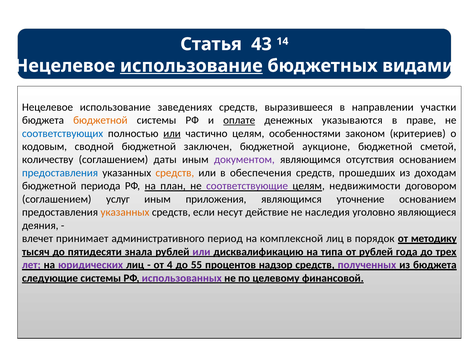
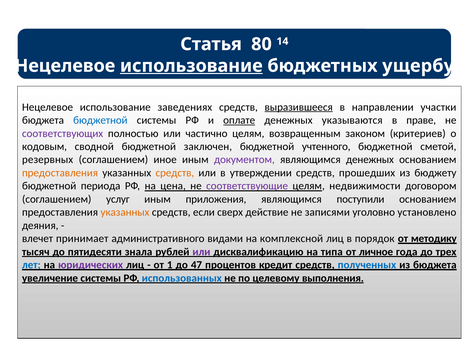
43: 43 -> 80
видами: видами -> ущербу
выразившееся underline: none -> present
бюджетной at (100, 120) colour: orange -> blue
соответствующих colour: blue -> purple
или at (172, 133) underline: present -> none
особенностями: особенностями -> возвращенным
аукционе: аукционе -> учтенного
количеству: количеству -> резервных
даты: даты -> иное
являющимся отсутствия: отсутствия -> денежных
предоставления at (60, 173) colour: blue -> orange
обеспечения: обеспечения -> утверждении
доходам: доходам -> бюджету
план: план -> цена
уточнение: уточнение -> поступили
несут: несут -> сверх
наследия: наследия -> записями
являющиеся: являющиеся -> установлено
период: период -> видами
от рублей: рублей -> личное
лет colour: purple -> blue
4: 4 -> 1
55: 55 -> 47
надзор: надзор -> кредит
полученных colour: purple -> blue
следующие: следующие -> увеличение
использованных colour: purple -> blue
финансовой: финансовой -> выполнения
